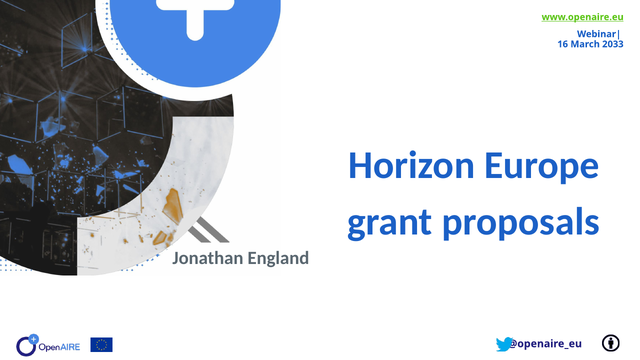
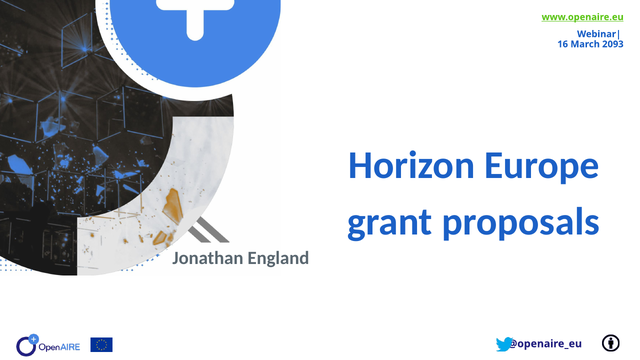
2033: 2033 -> 2093
